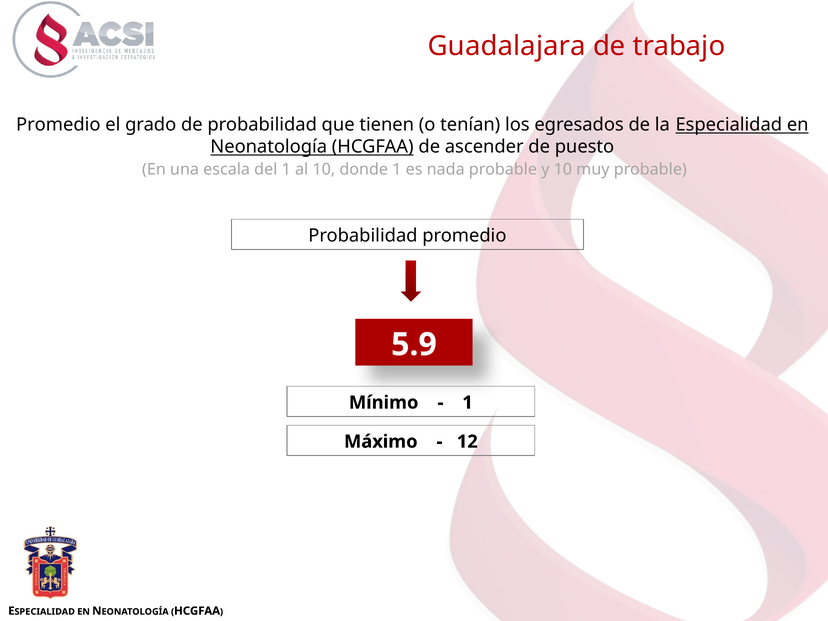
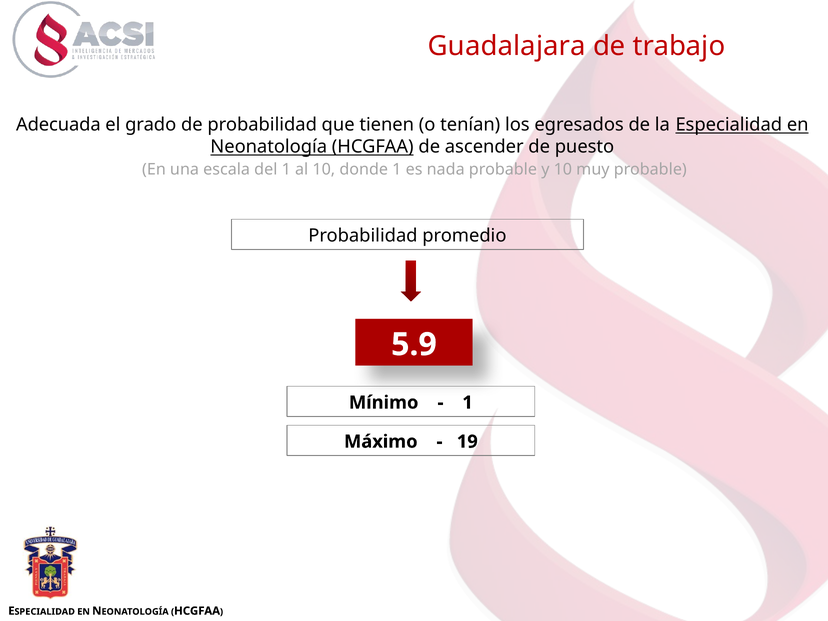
Promedio at (58, 125): Promedio -> Adecuada
12: 12 -> 19
